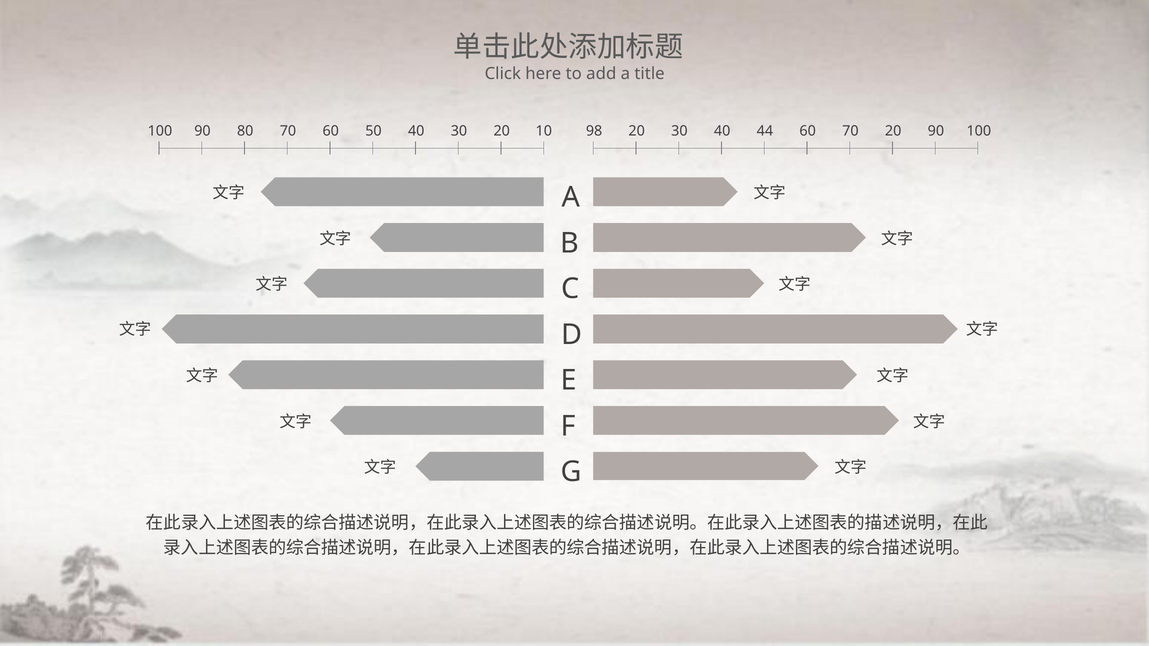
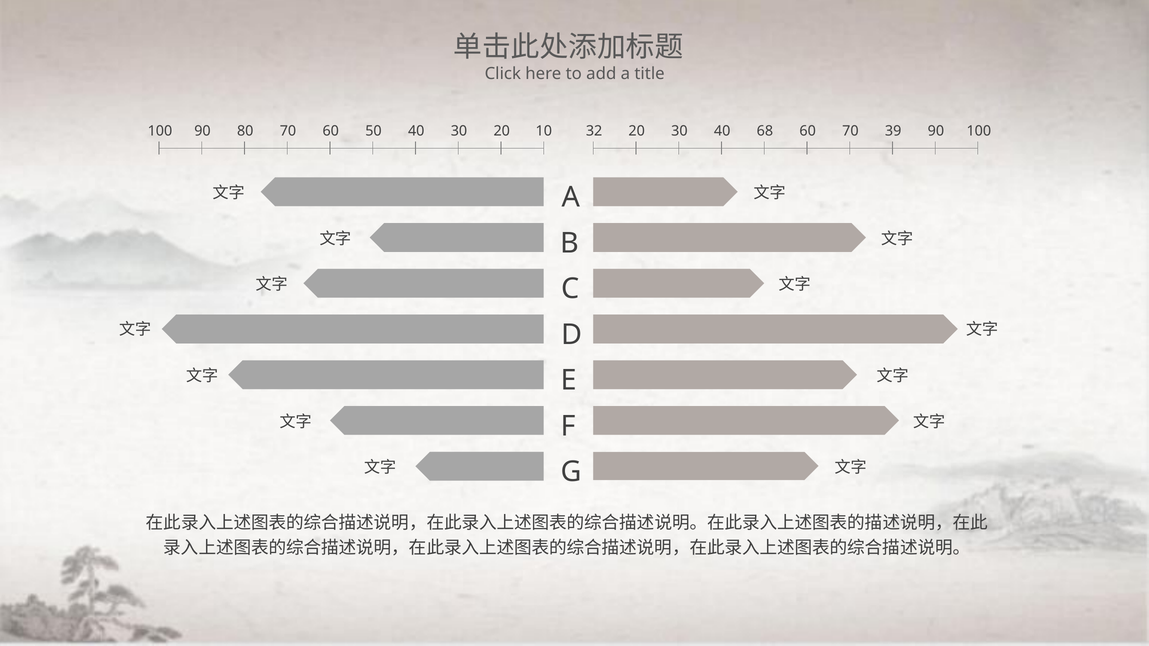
98: 98 -> 32
44: 44 -> 68
70 20: 20 -> 39
